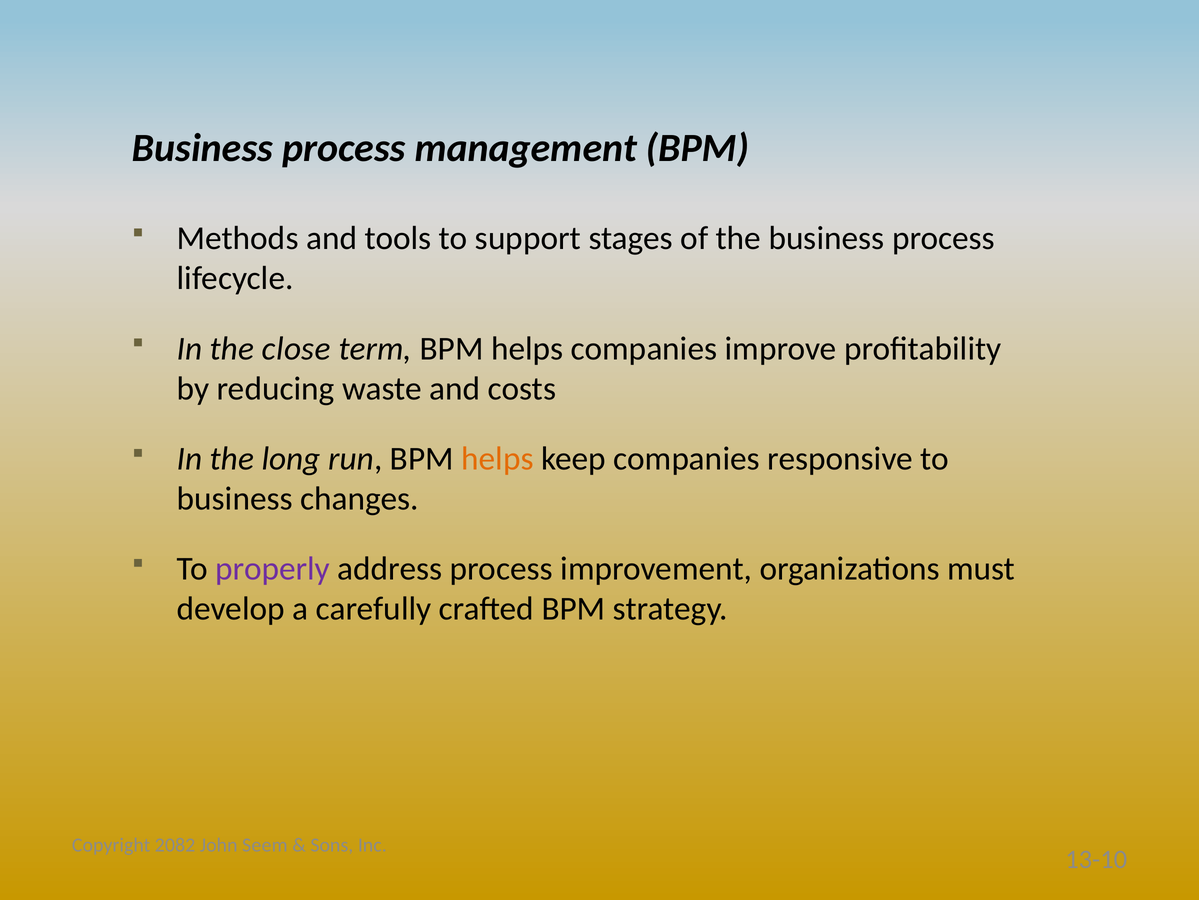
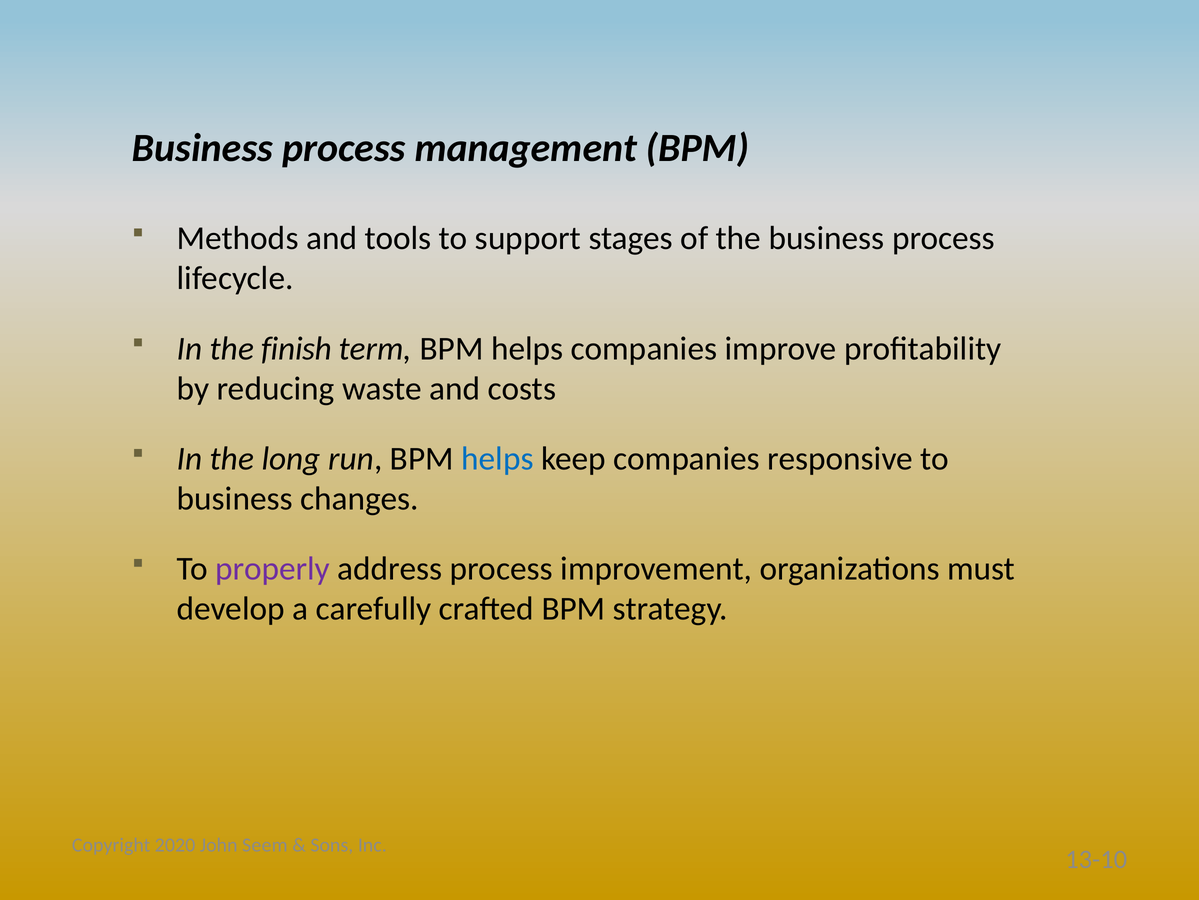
close: close -> finish
helps at (497, 458) colour: orange -> blue
2082: 2082 -> 2020
